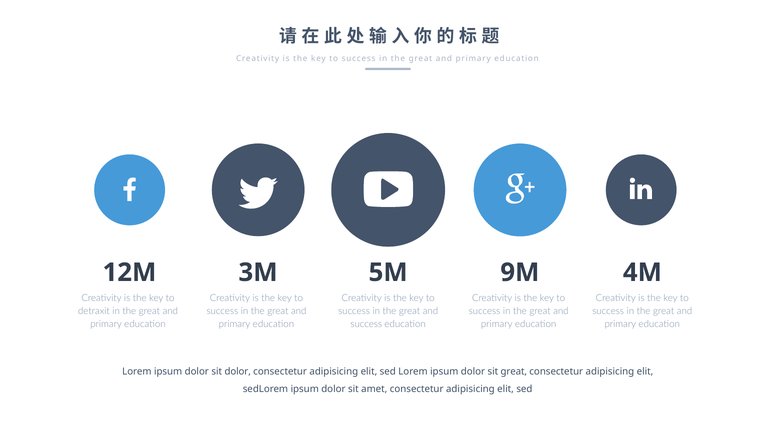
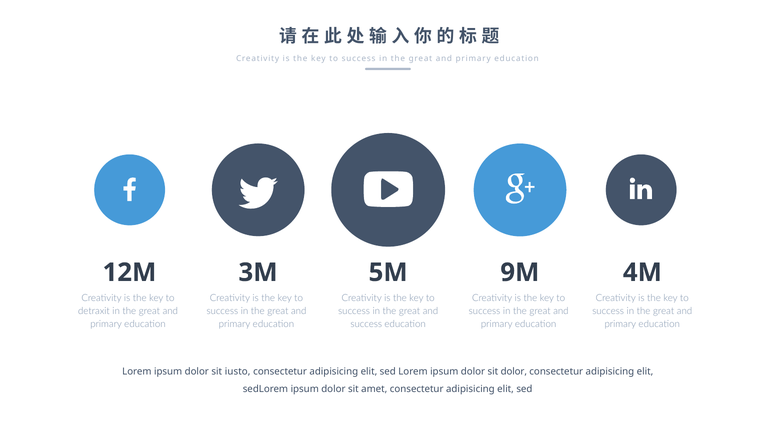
sit dolor: dolor -> iusto
sit great: great -> dolor
